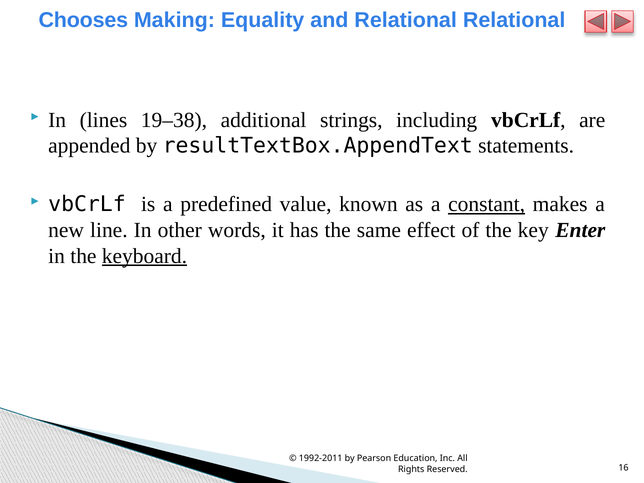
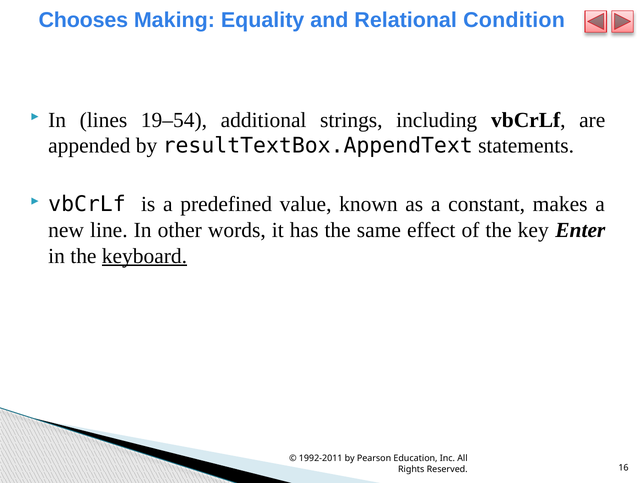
Relational Relational: Relational -> Condition
19–38: 19–38 -> 19–54
constant underline: present -> none
